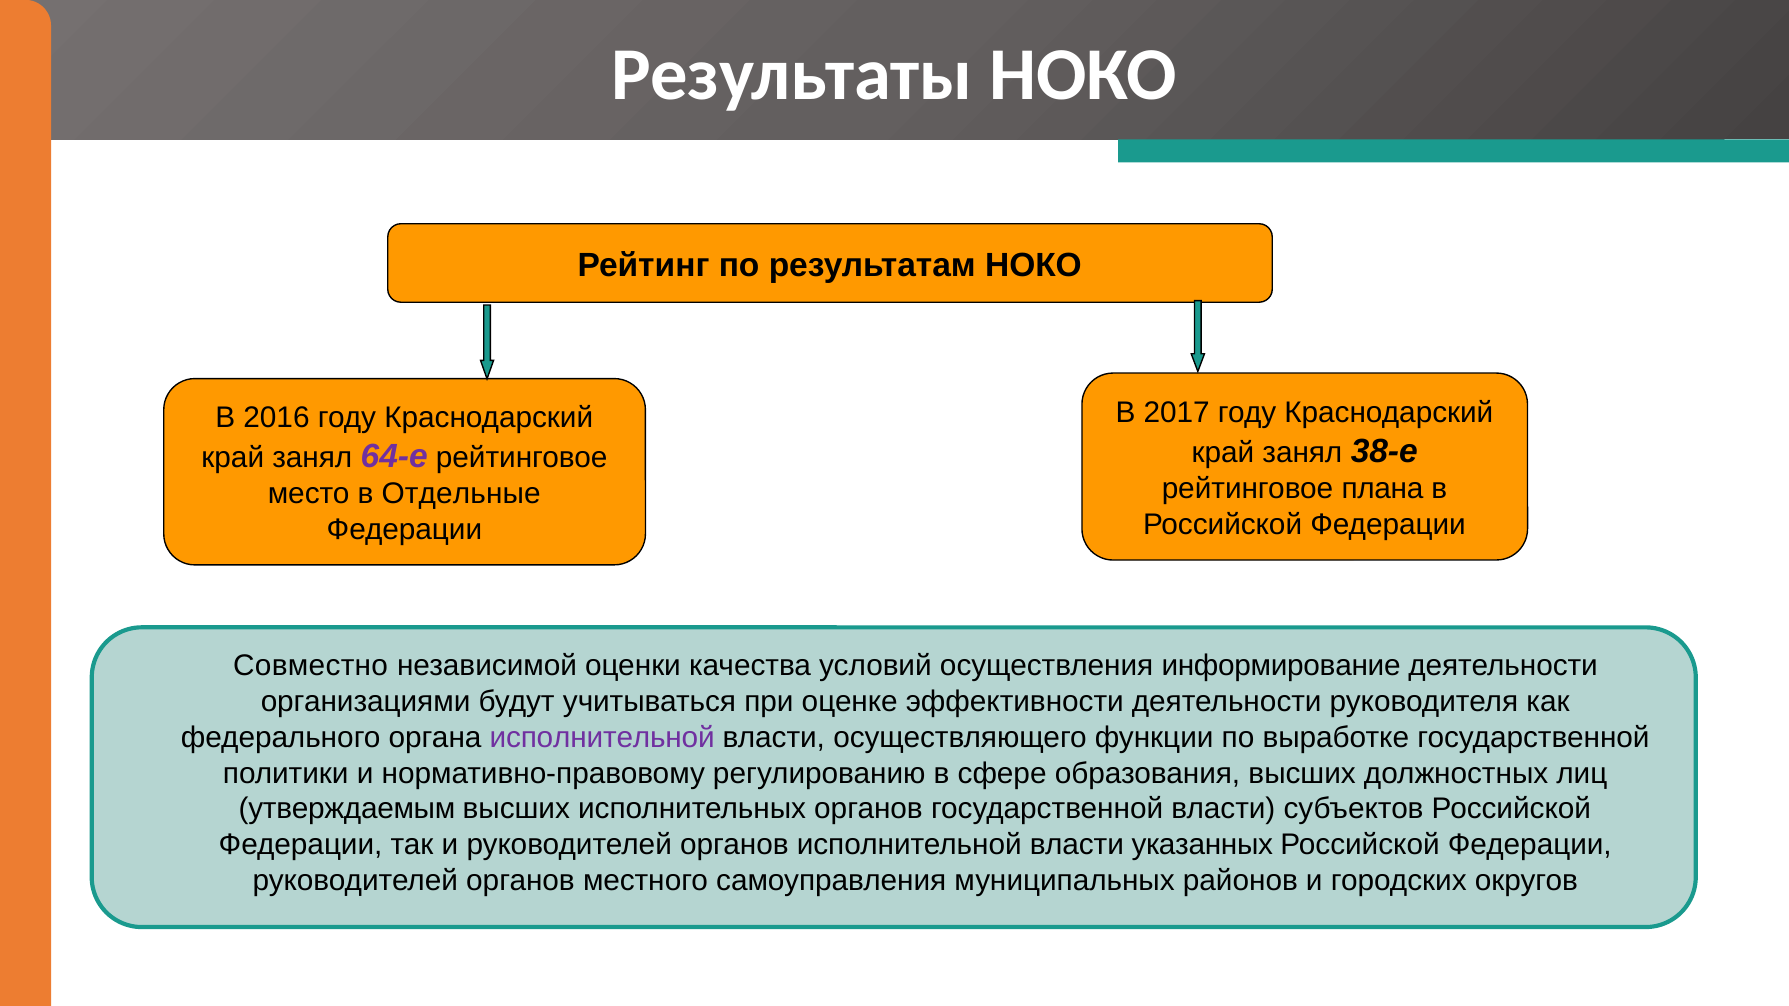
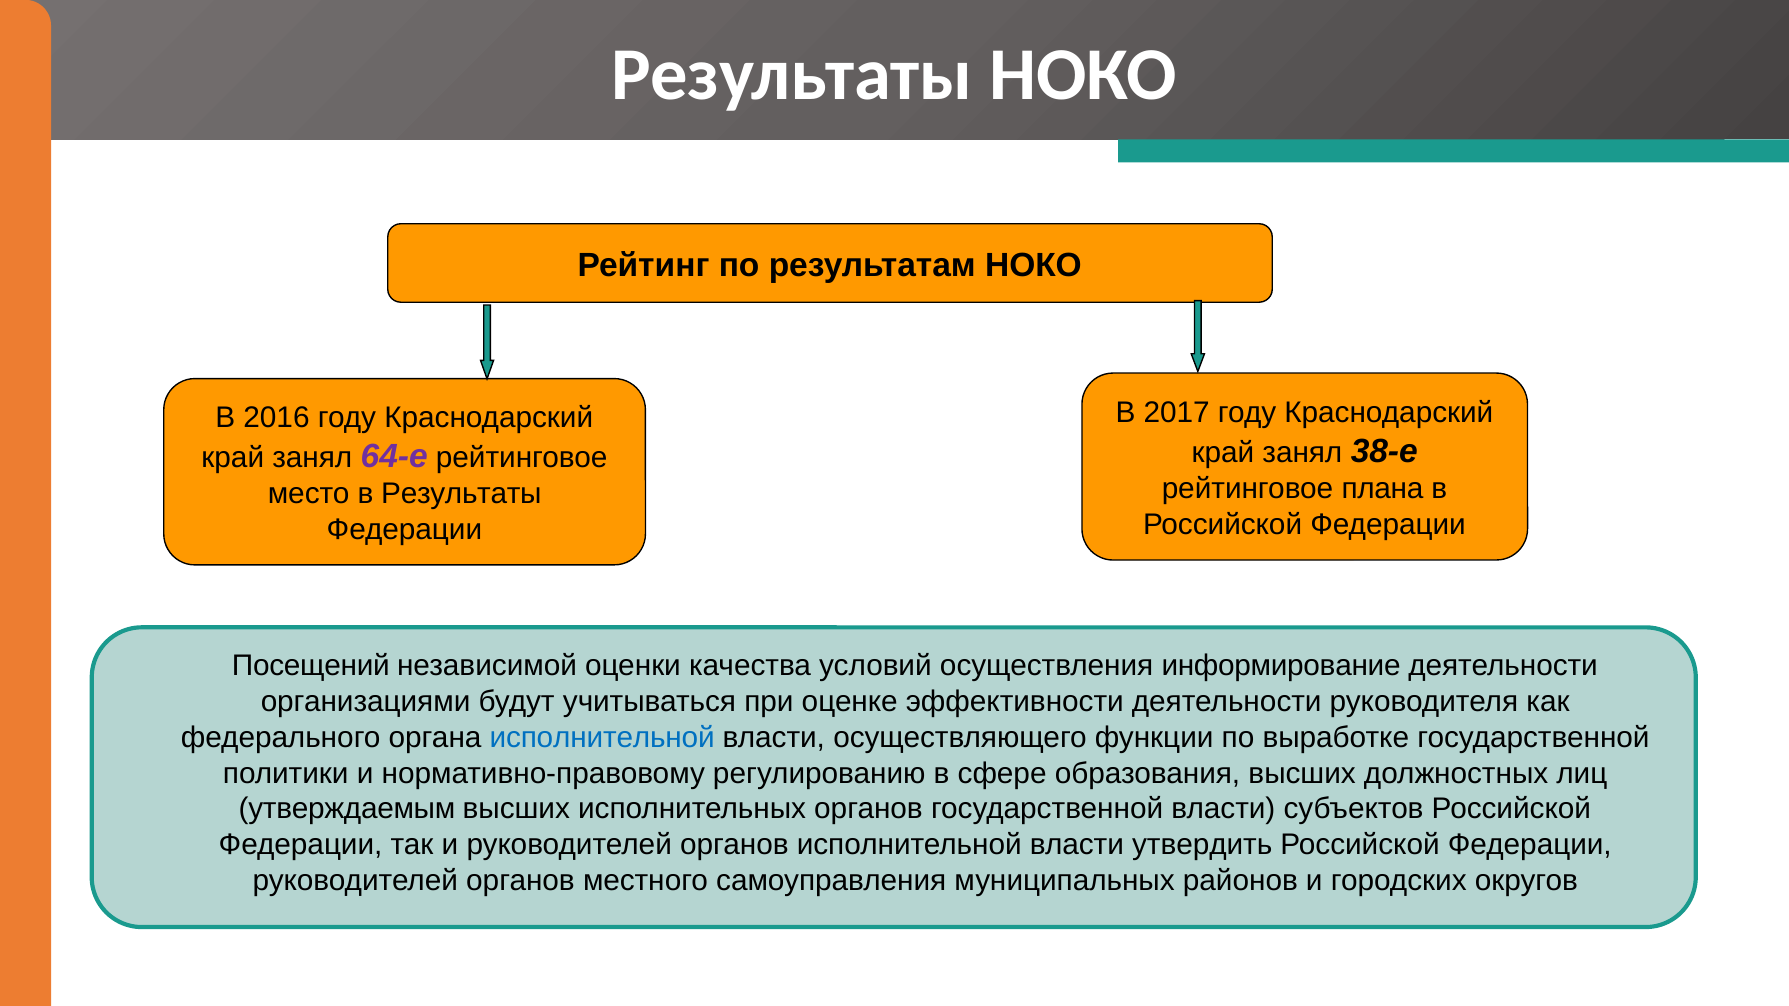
в Отдельные: Отдельные -> Результаты
Совместно: Совместно -> Посещений
исполнительной at (602, 738) colour: purple -> blue
указанных: указанных -> утвердить
